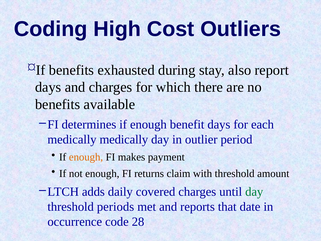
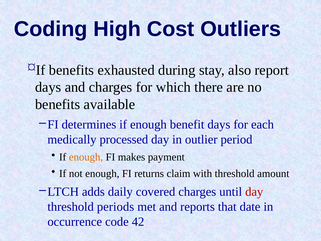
medically medically: medically -> processed
day at (254, 192) colour: green -> red
28: 28 -> 42
